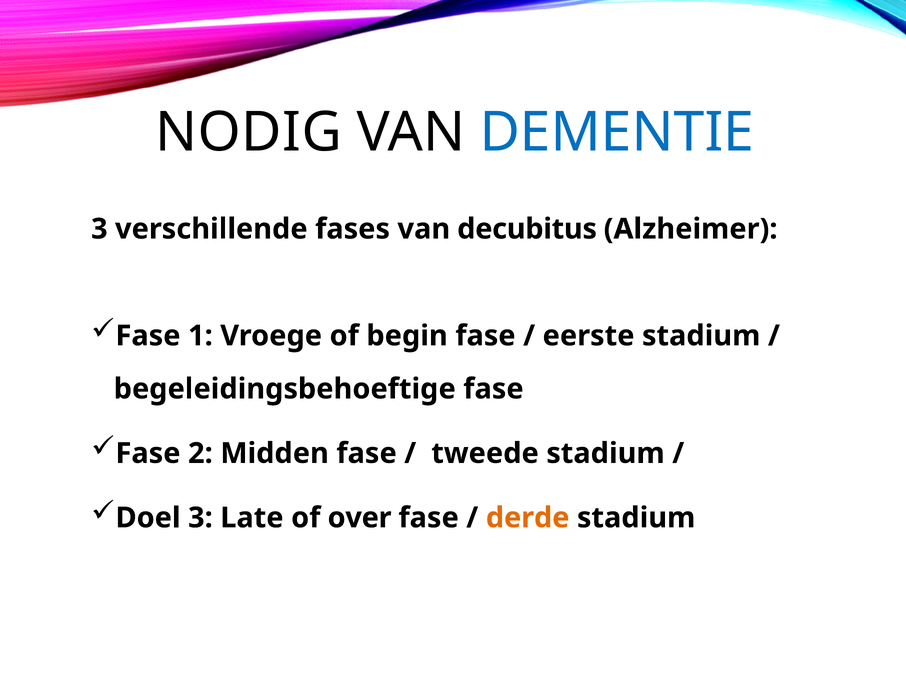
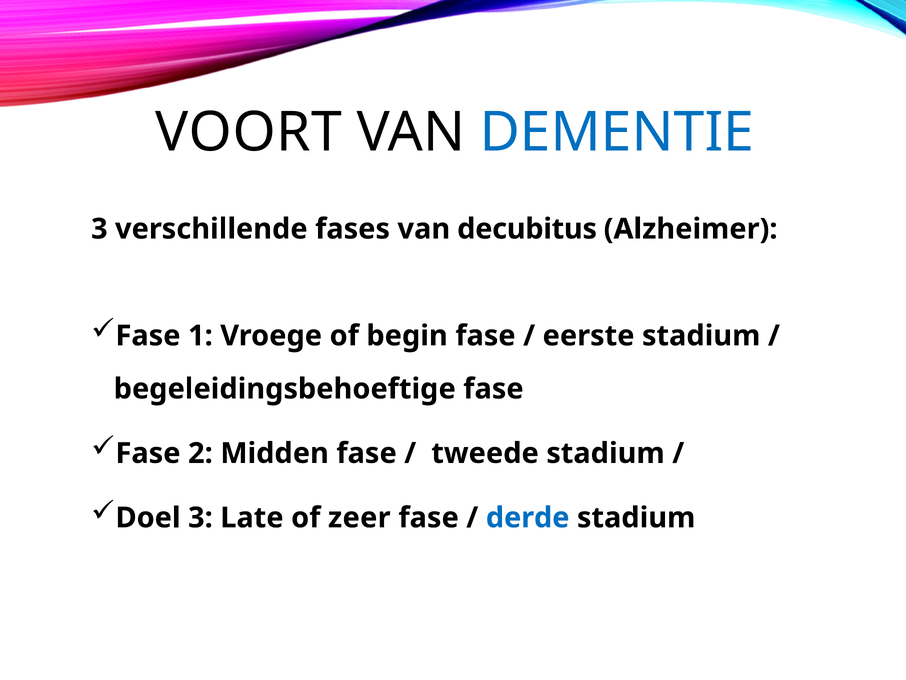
NODIG: NODIG -> VOORT
over: over -> zeer
derde colour: orange -> blue
